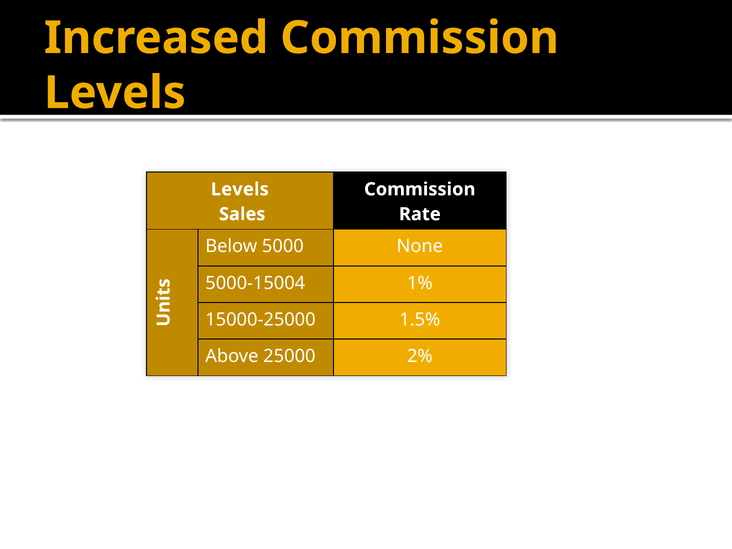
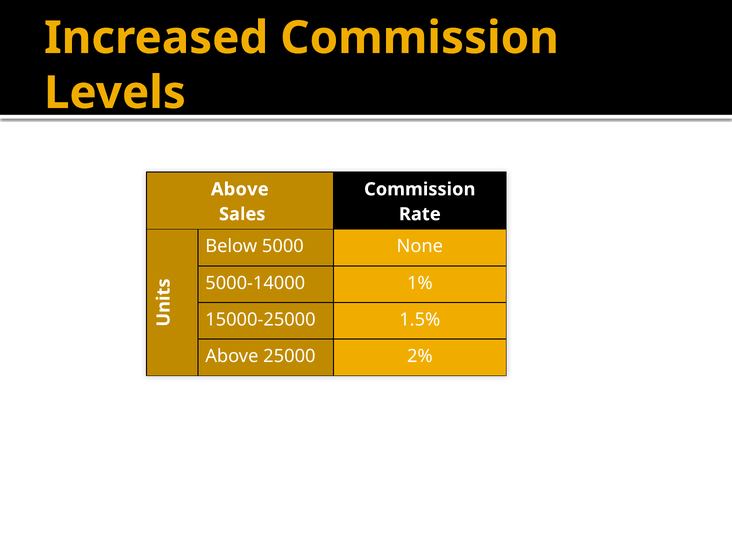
Levels at (240, 189): Levels -> Above
5000-15004: 5000-15004 -> 5000-14000
